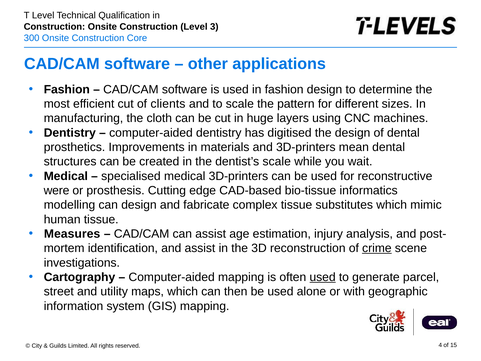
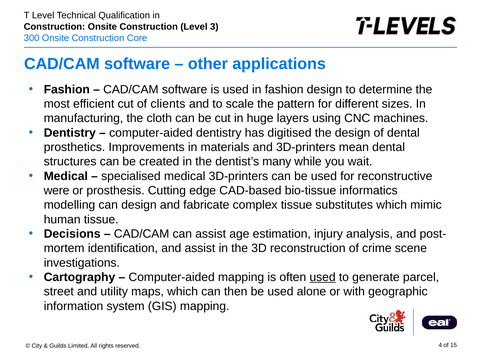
dentist’s scale: scale -> many
Measures: Measures -> Decisions
crime underline: present -> none
